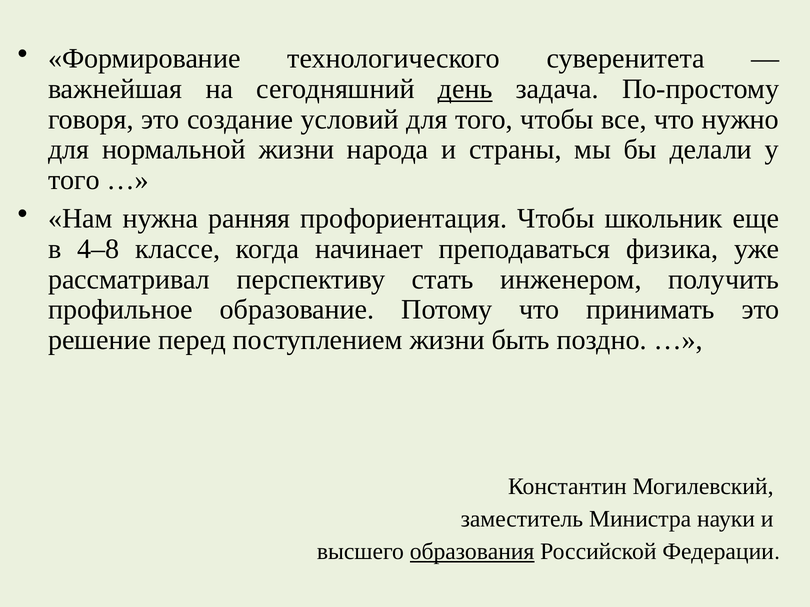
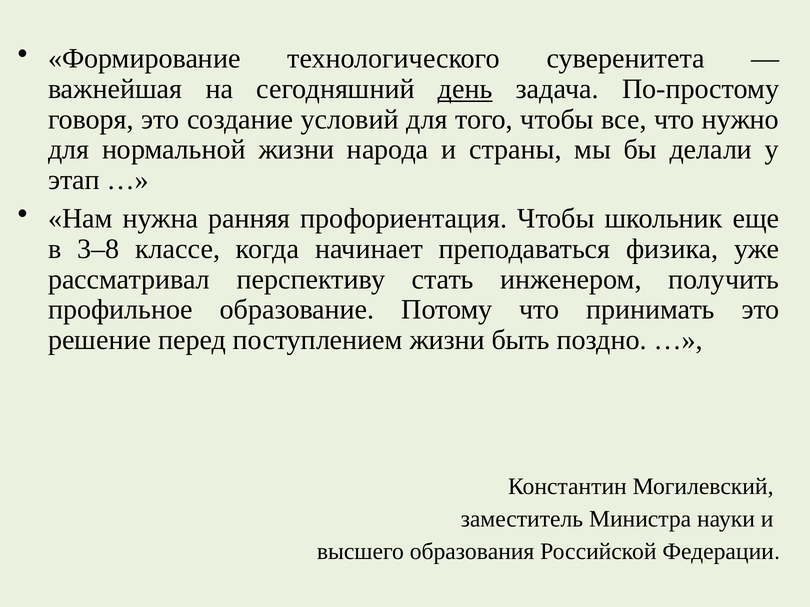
того at (74, 180): того -> этап
4–8: 4–8 -> 3–8
образования underline: present -> none
